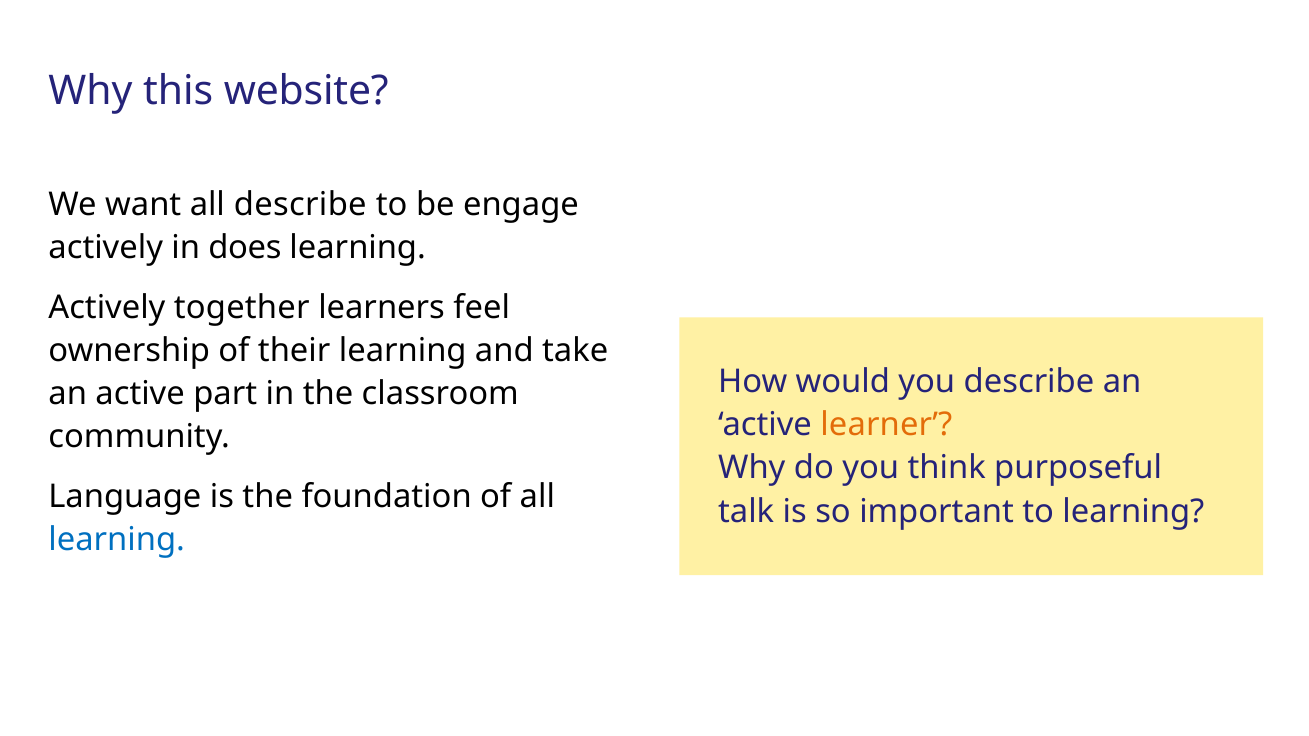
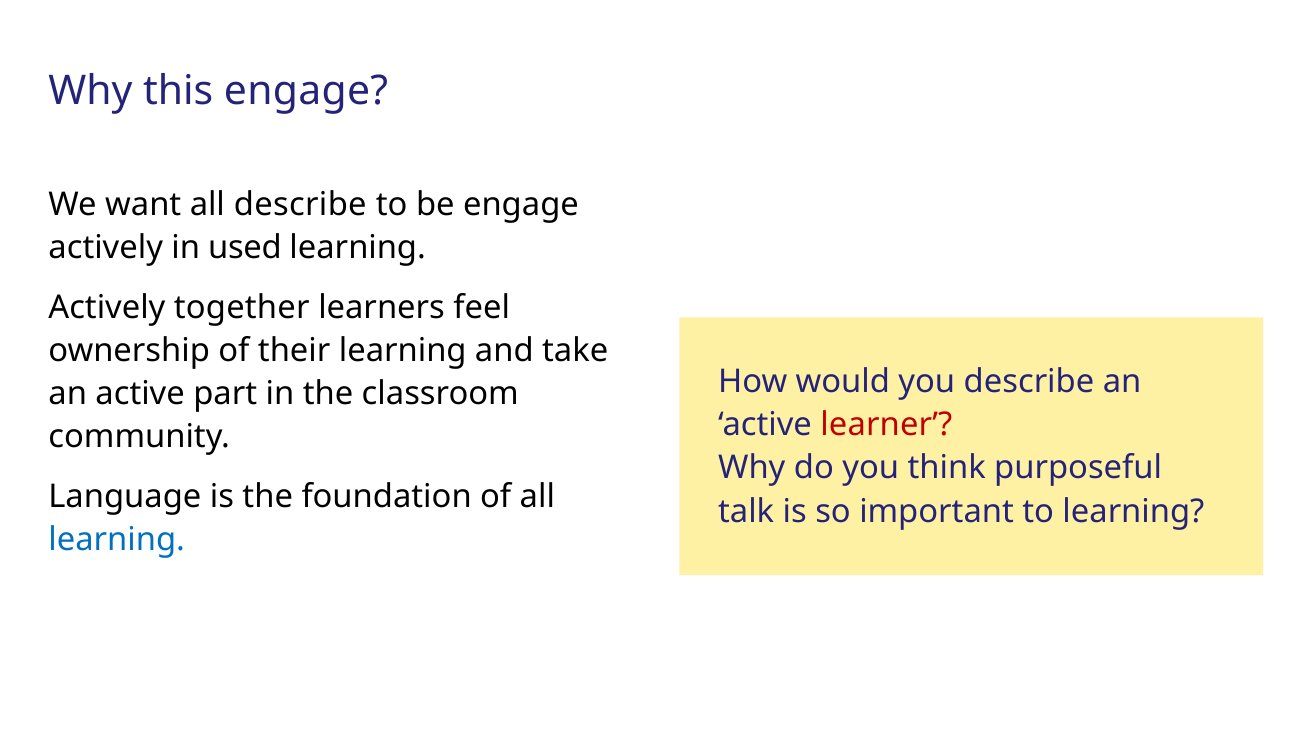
this website: website -> engage
does: does -> used
learner colour: orange -> red
